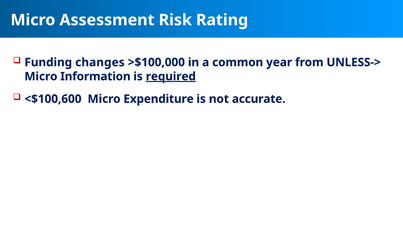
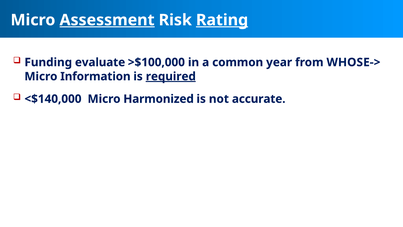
Assessment underline: none -> present
Rating underline: none -> present
changes: changes -> evaluate
UNLESS->: UNLESS-> -> WHOSE->
<$100,600: <$100,600 -> <$140,000
Expenditure: Expenditure -> Harmonized
